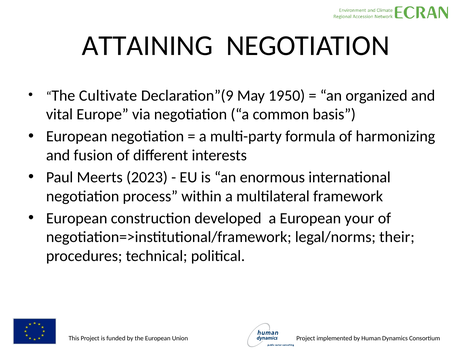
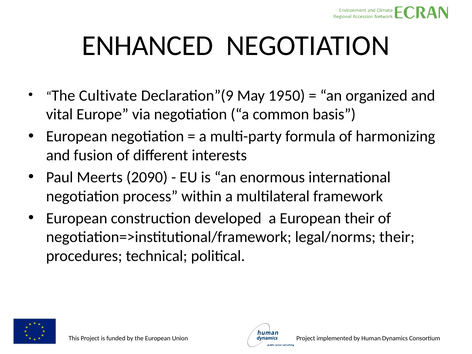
ATTAINING: ATTAINING -> ENHANCED
2023: 2023 -> 2090
European your: your -> their
